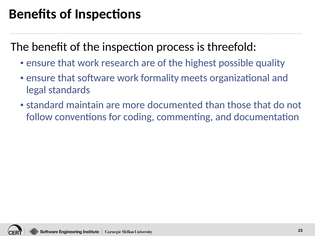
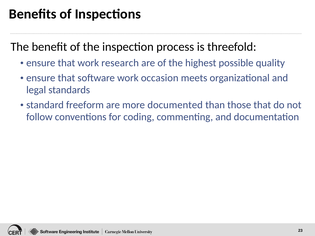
formality: formality -> occasion
maintain: maintain -> freeform
